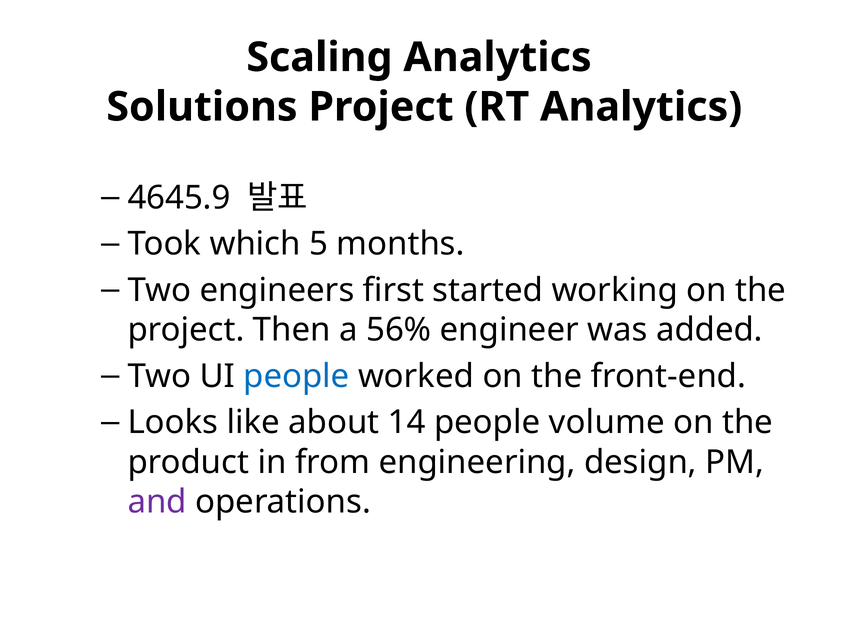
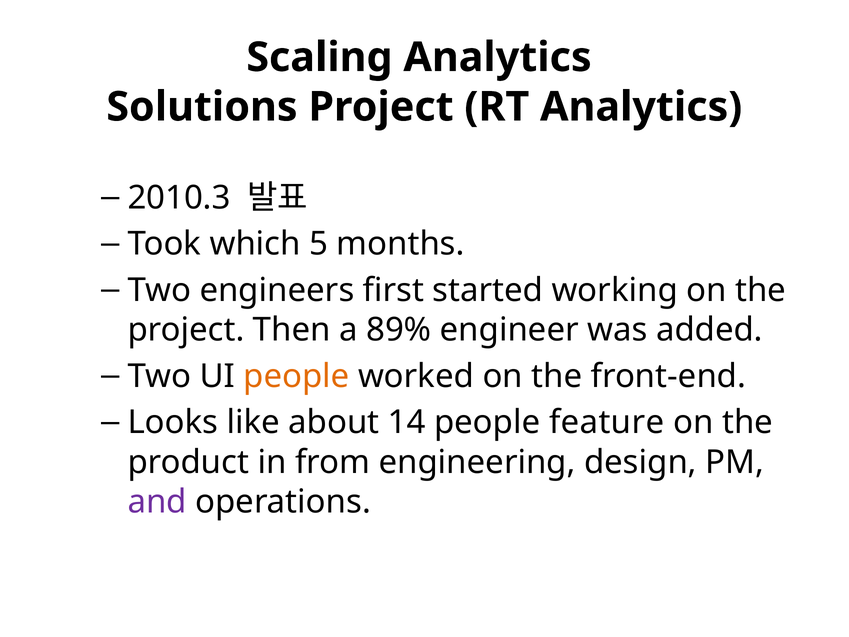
4645.9: 4645.9 -> 2010.3
56%: 56% -> 89%
people at (296, 376) colour: blue -> orange
volume: volume -> feature
